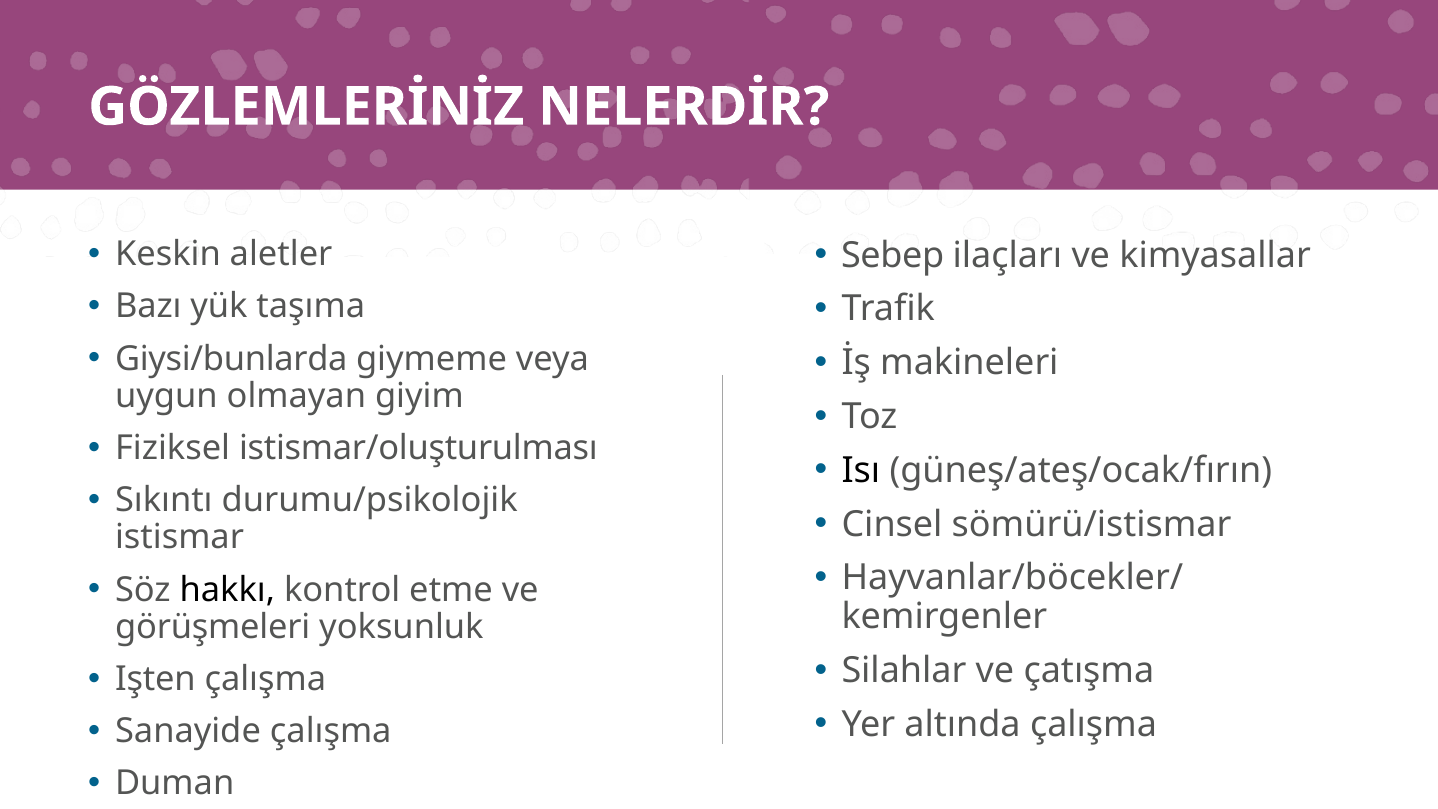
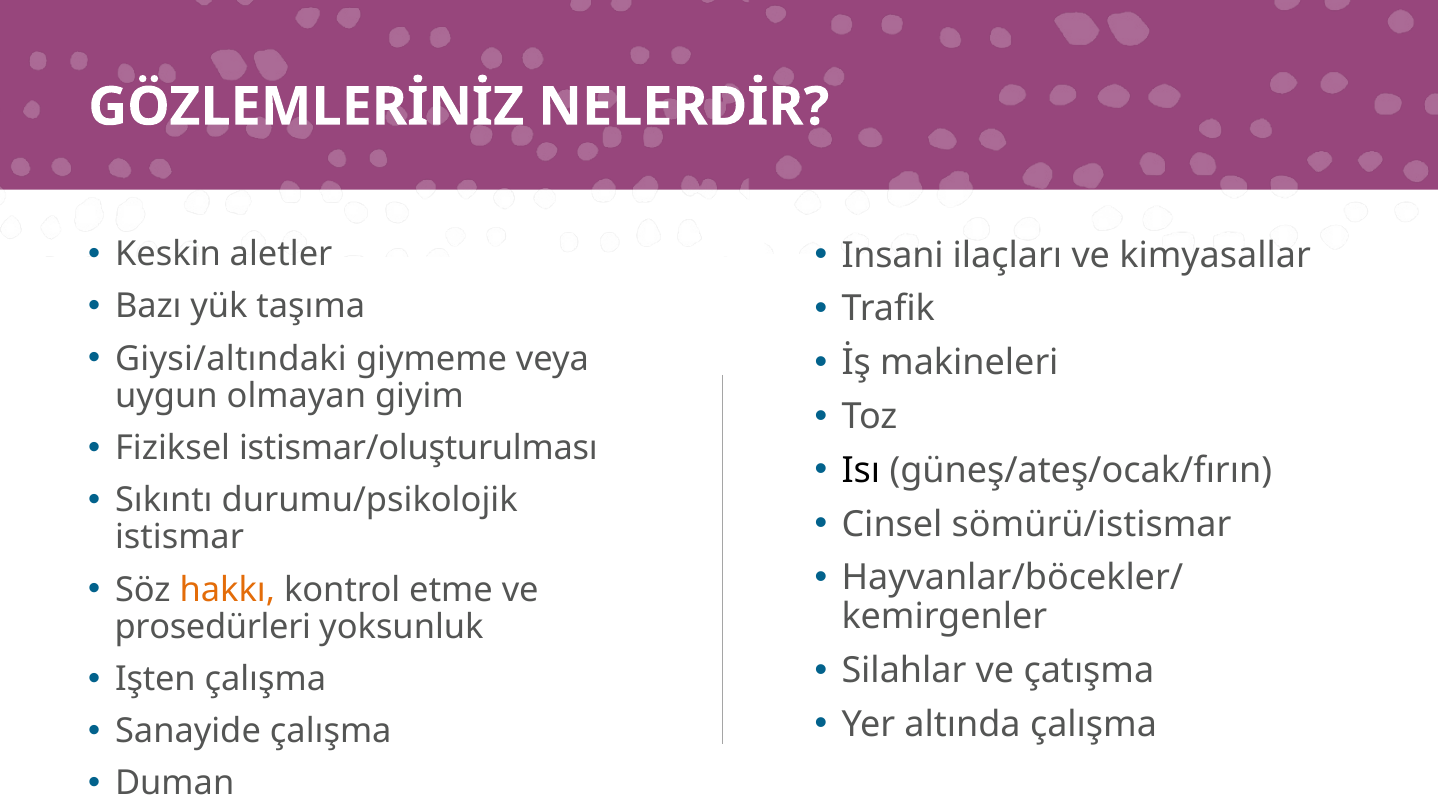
Sebep: Sebep -> Insani
Giysi/bunlarda: Giysi/bunlarda -> Giysi/altındaki
hakkı colour: black -> orange
görüşmeleri: görüşmeleri -> prosedürleri
